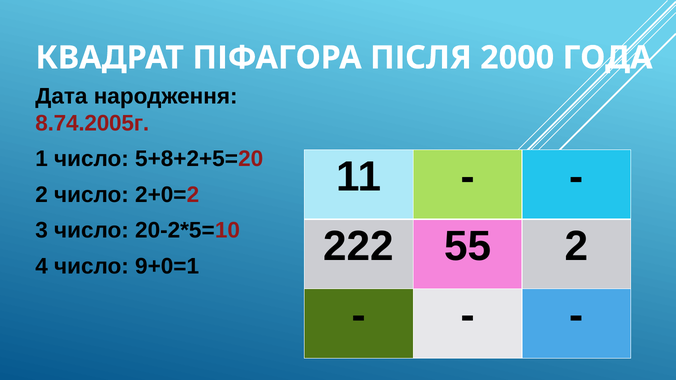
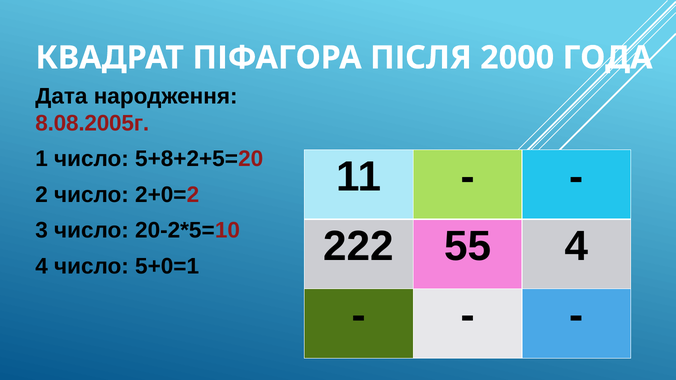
8.74.2005г: 8.74.2005г -> 8.08.2005г
55 2: 2 -> 4
9+0=1: 9+0=1 -> 5+0=1
